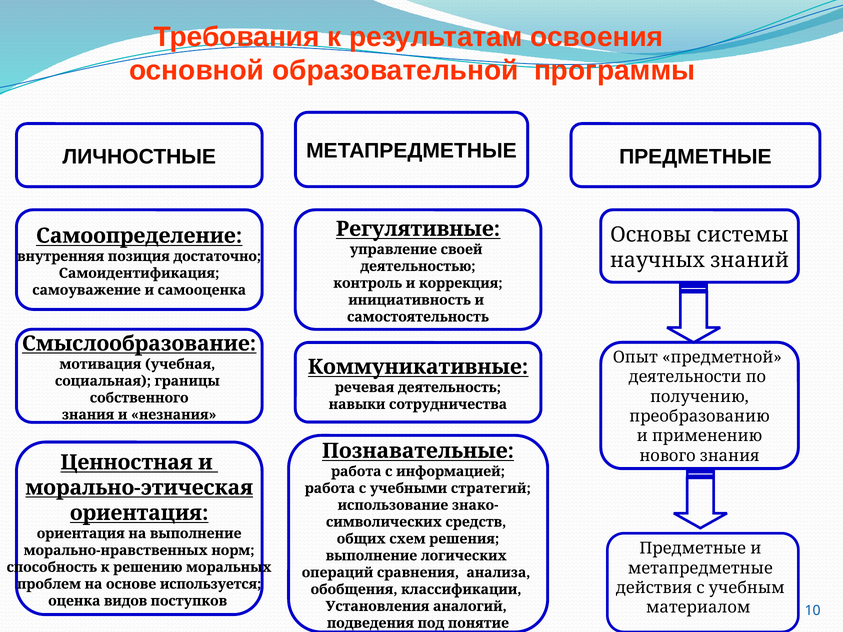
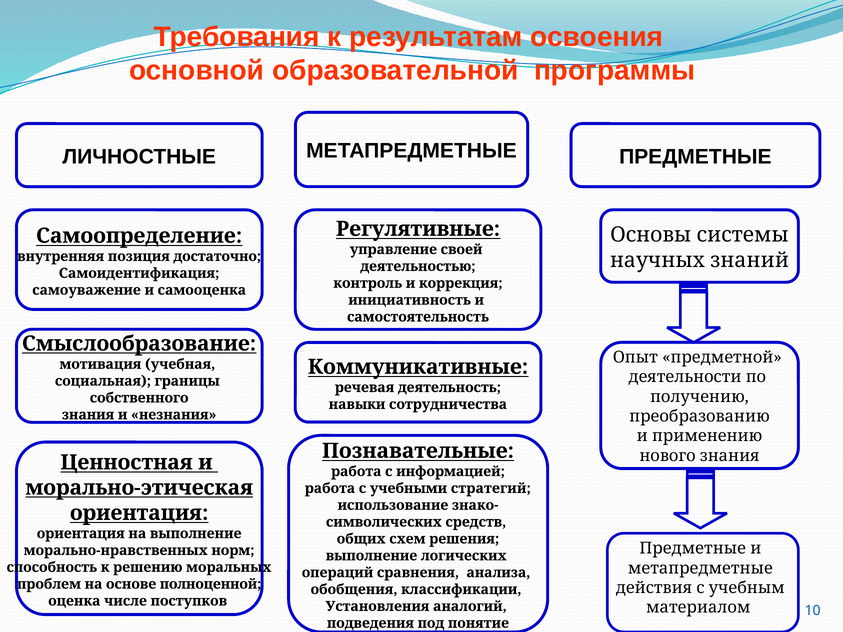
используется: используется -> полноценной
видов: видов -> числе
